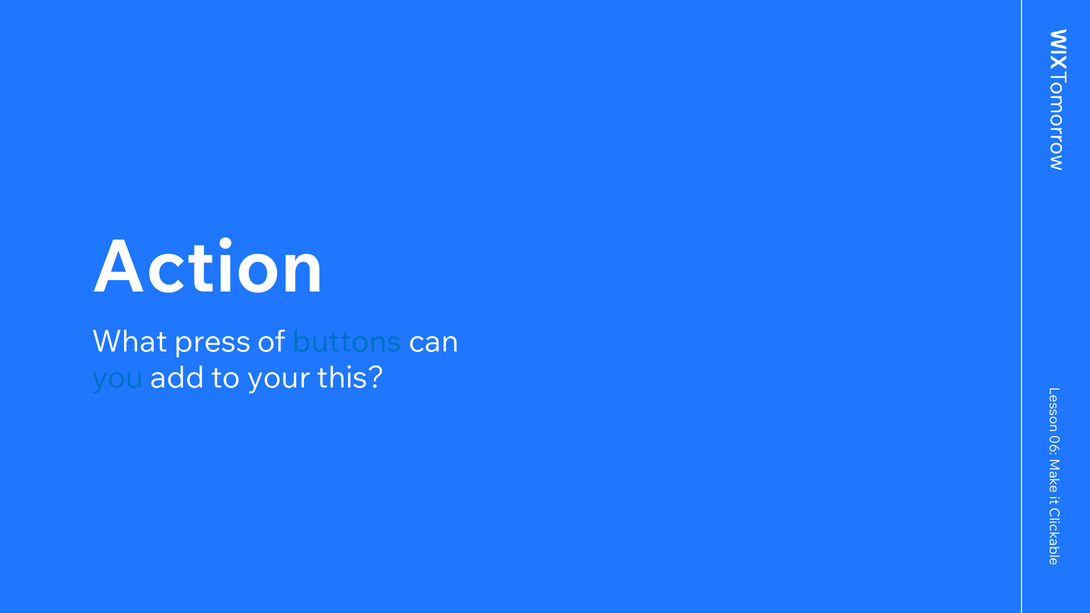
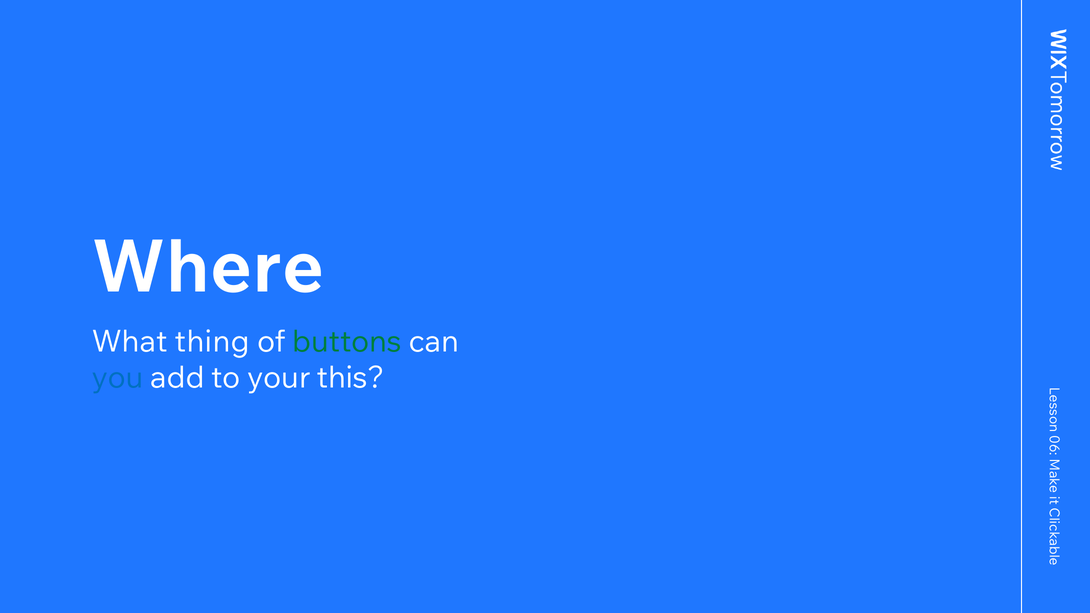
Action: Action -> Where
press: press -> thing
buttons colour: blue -> green
